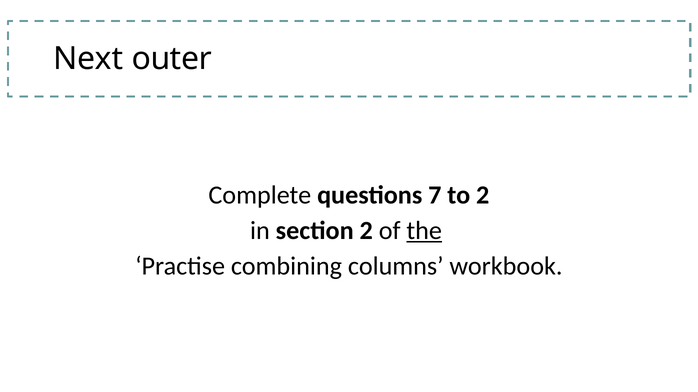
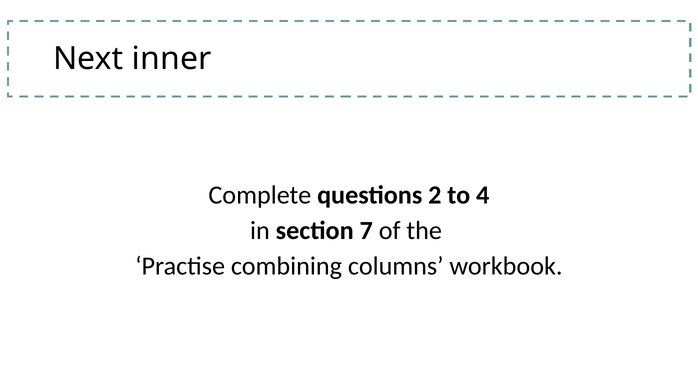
outer: outer -> inner
7: 7 -> 2
to 2: 2 -> 4
section 2: 2 -> 7
the underline: present -> none
